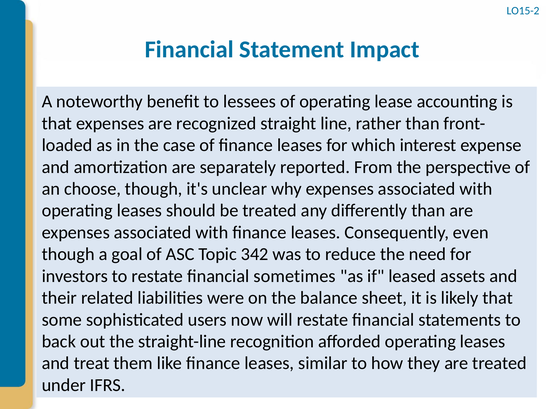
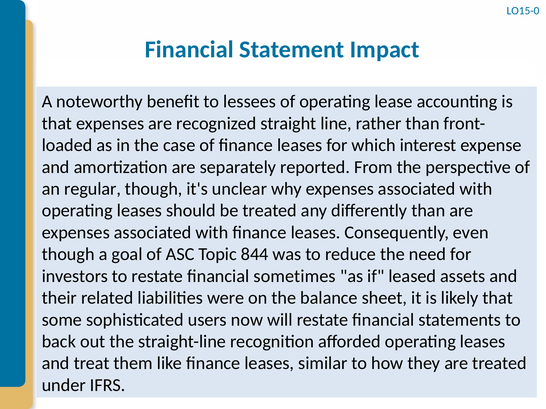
LO15-2: LO15-2 -> LO15-0
choose: choose -> regular
342: 342 -> 844
